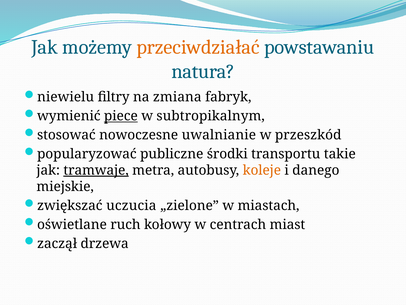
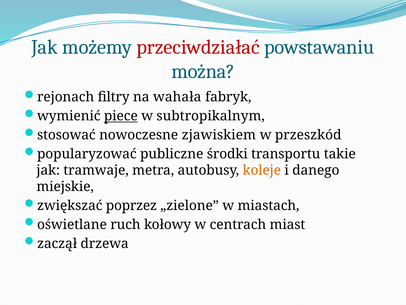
przeciwdziałać colour: orange -> red
natura: natura -> można
niewielu: niewielu -> rejonach
zmiana: zmiana -> wahała
uwalnianie: uwalnianie -> zjawiskiem
tramwaje underline: present -> none
uczucia: uczucia -> poprzez
